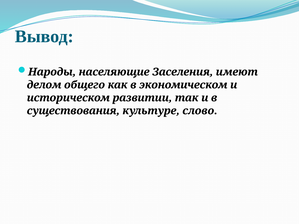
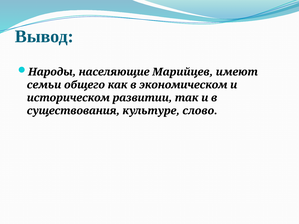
Заселения: Заселения -> Марийцев
делом: делом -> семьи
